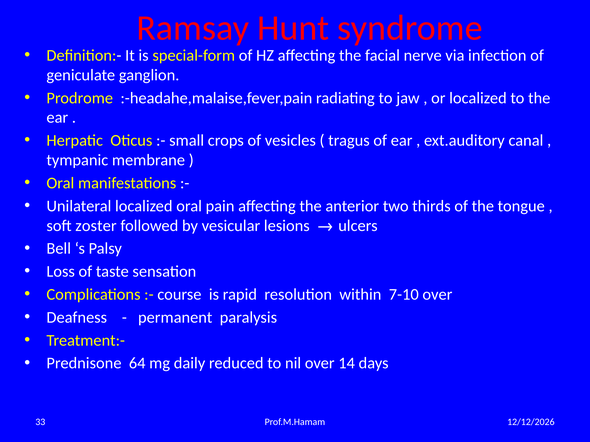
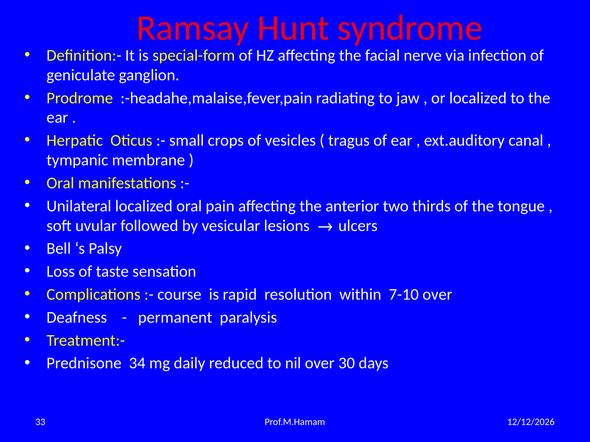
zoster: zoster -> uvular
64: 64 -> 34
14: 14 -> 30
